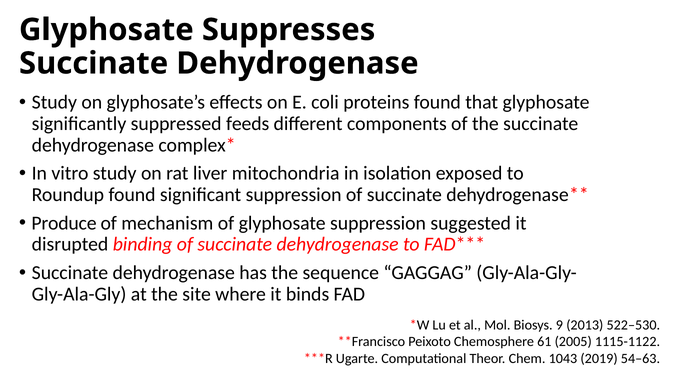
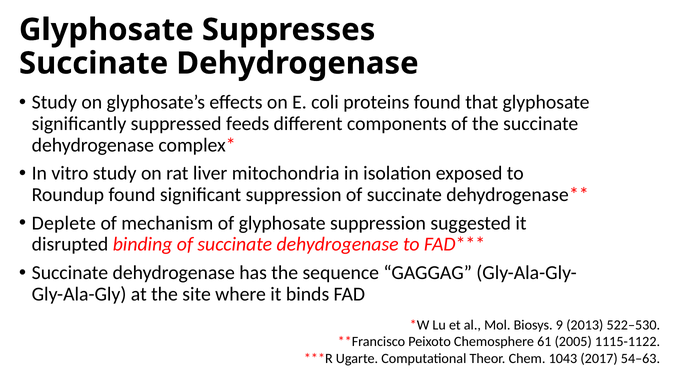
Produce: Produce -> Deplete
2019: 2019 -> 2017
